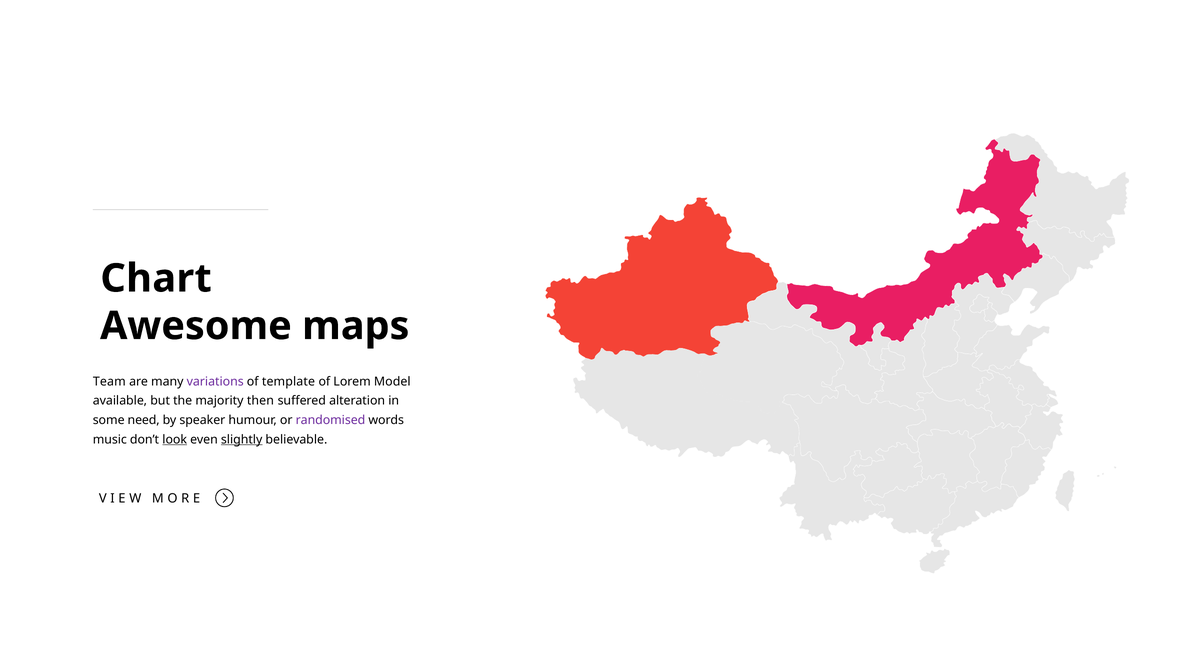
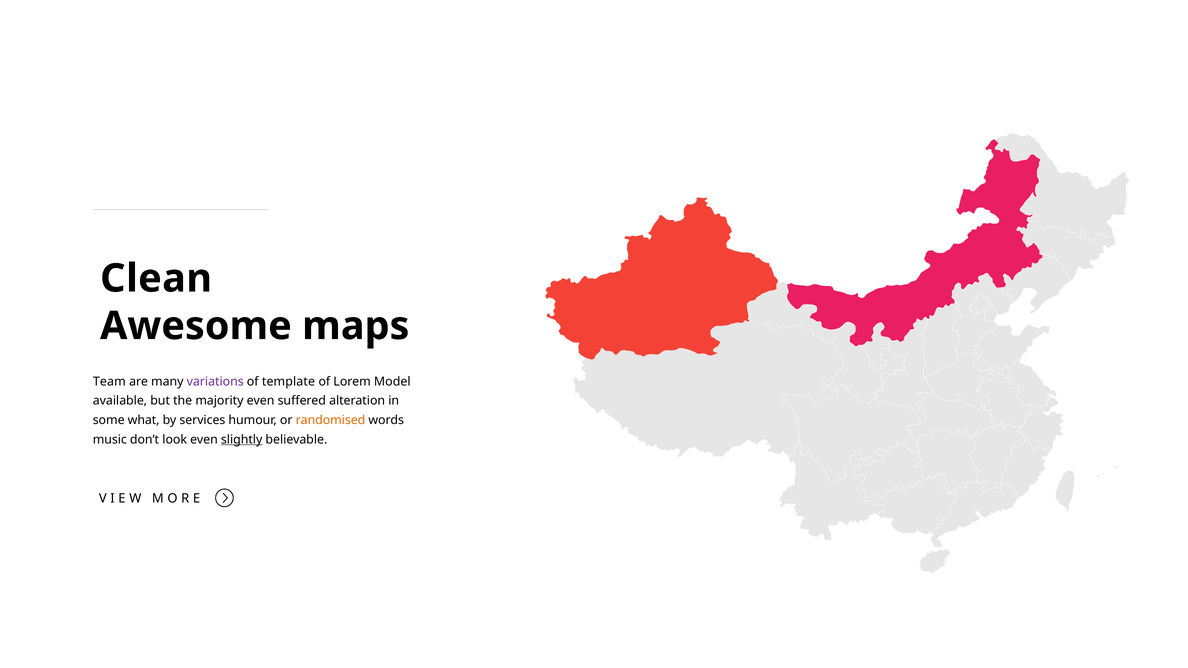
Chart: Chart -> Clean
majority then: then -> even
need: need -> what
speaker: speaker -> services
randomised colour: purple -> orange
look underline: present -> none
